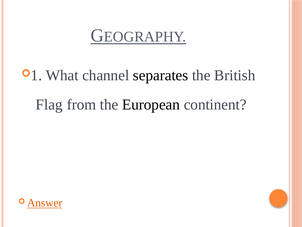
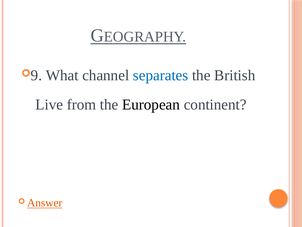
1: 1 -> 9
separates colour: black -> blue
Flag: Flag -> Live
